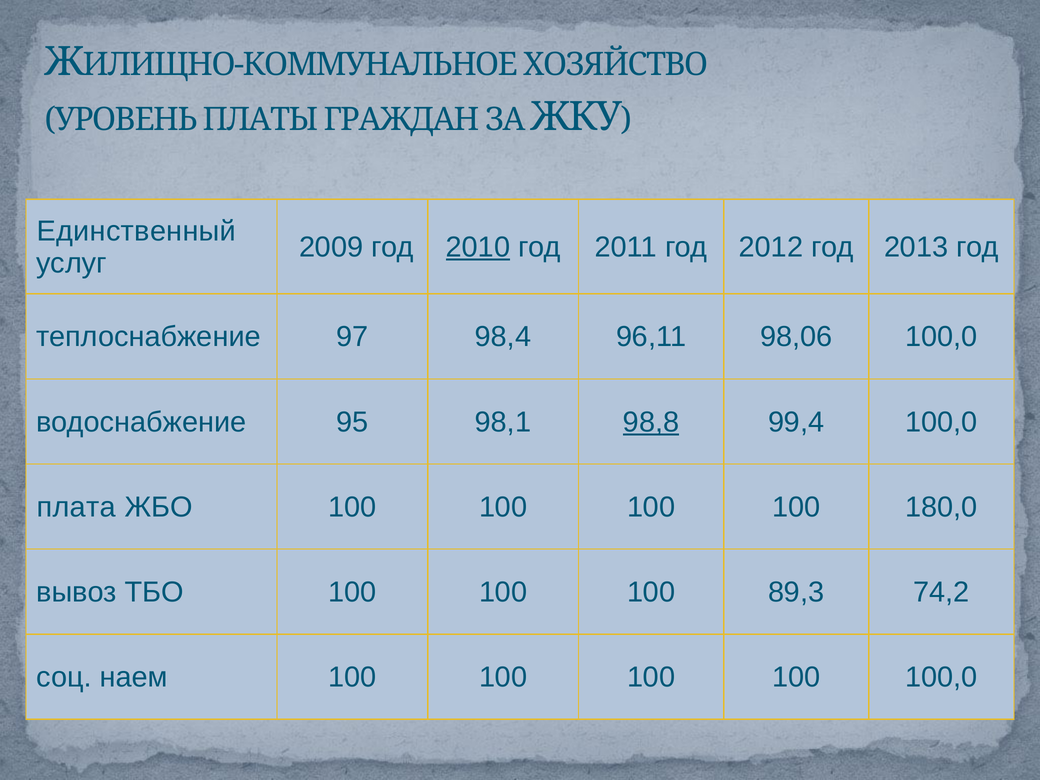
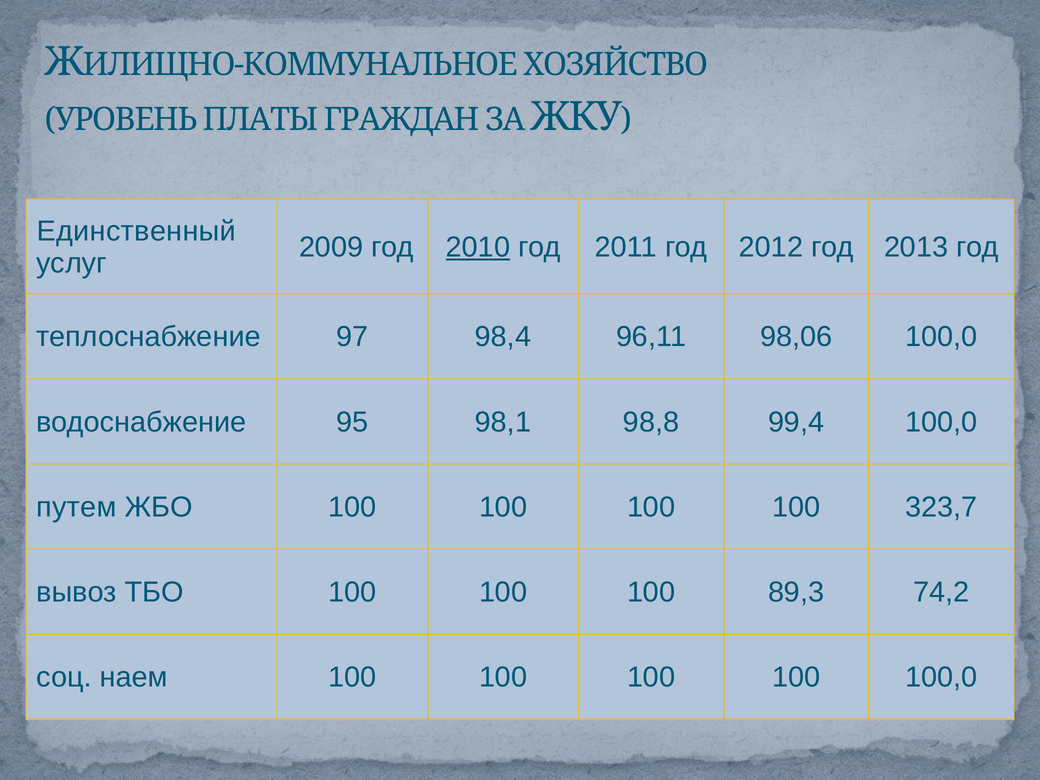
98,8 underline: present -> none
плата: плата -> путем
180,0: 180,0 -> 323,7
